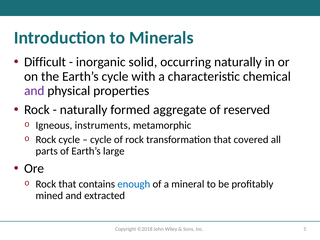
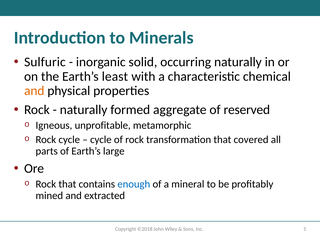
Difficult: Difficult -> Sulfuric
Earth’s cycle: cycle -> least
and at (34, 91) colour: purple -> orange
instruments: instruments -> unprofitable
